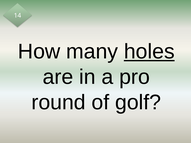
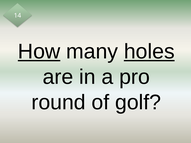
How underline: none -> present
